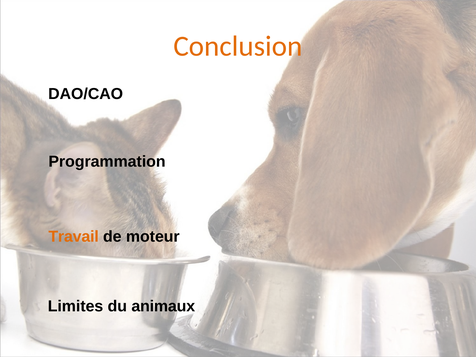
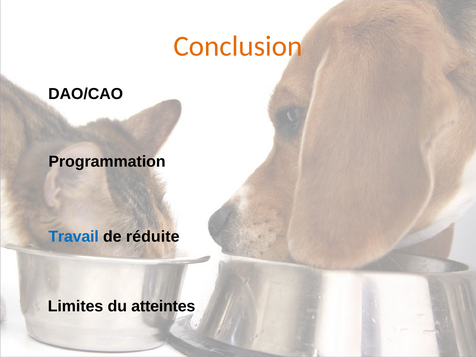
Travail colour: orange -> blue
moteur: moteur -> réduite
animaux: animaux -> atteintes
